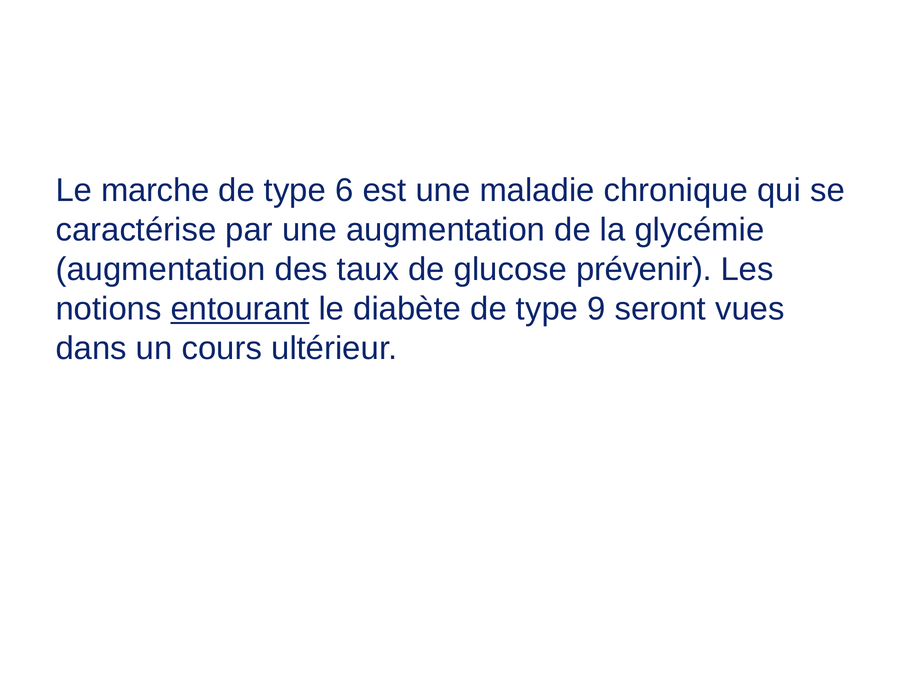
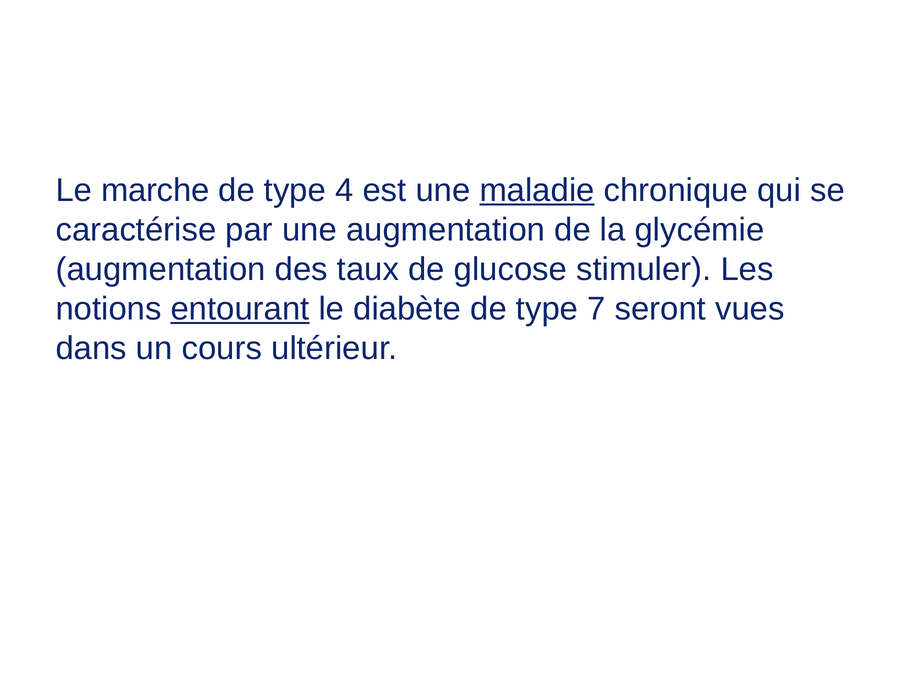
6: 6 -> 4
maladie underline: none -> present
prévenir: prévenir -> stimuler
9: 9 -> 7
